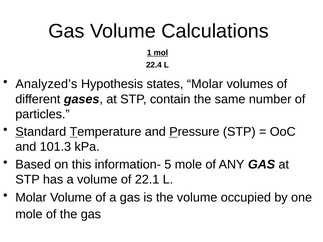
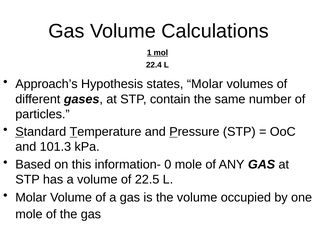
Analyzed’s: Analyzed’s -> Approach’s
5: 5 -> 0
22.1: 22.1 -> 22.5
